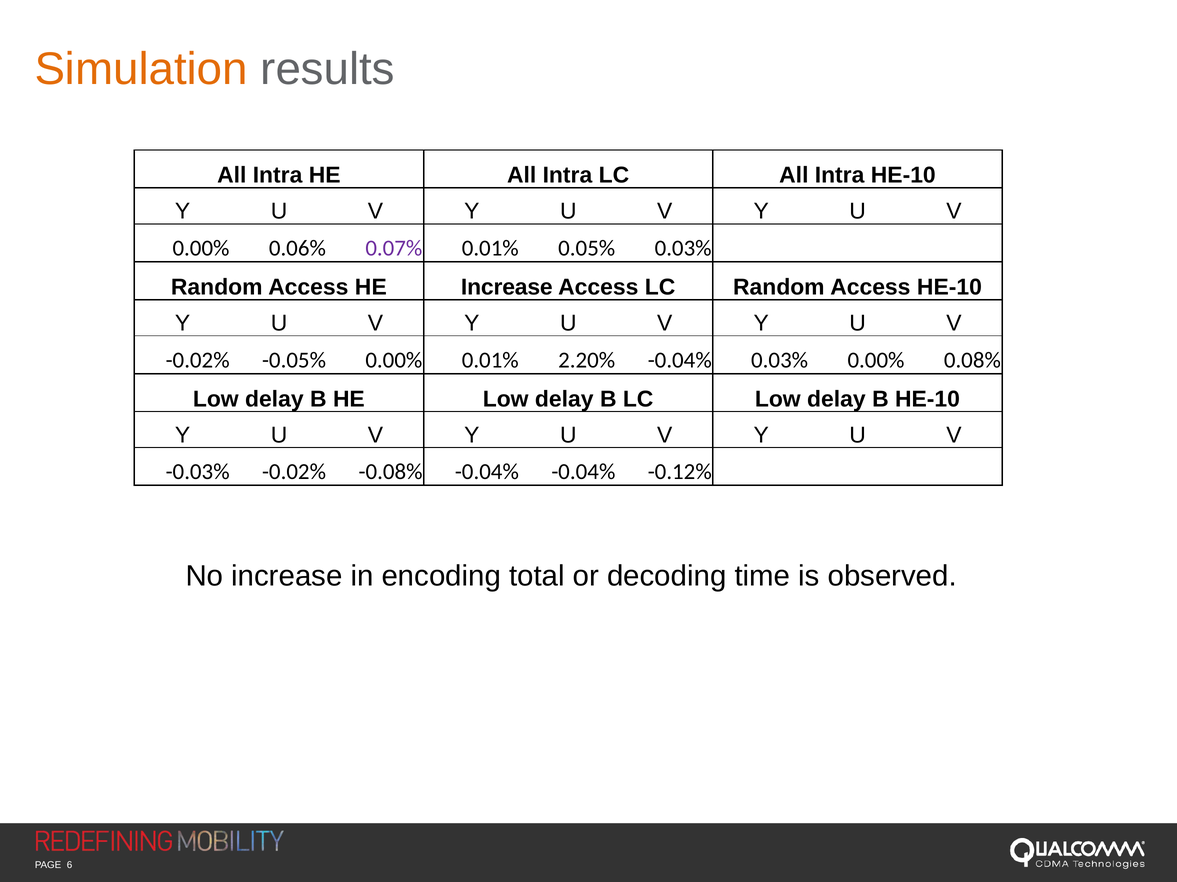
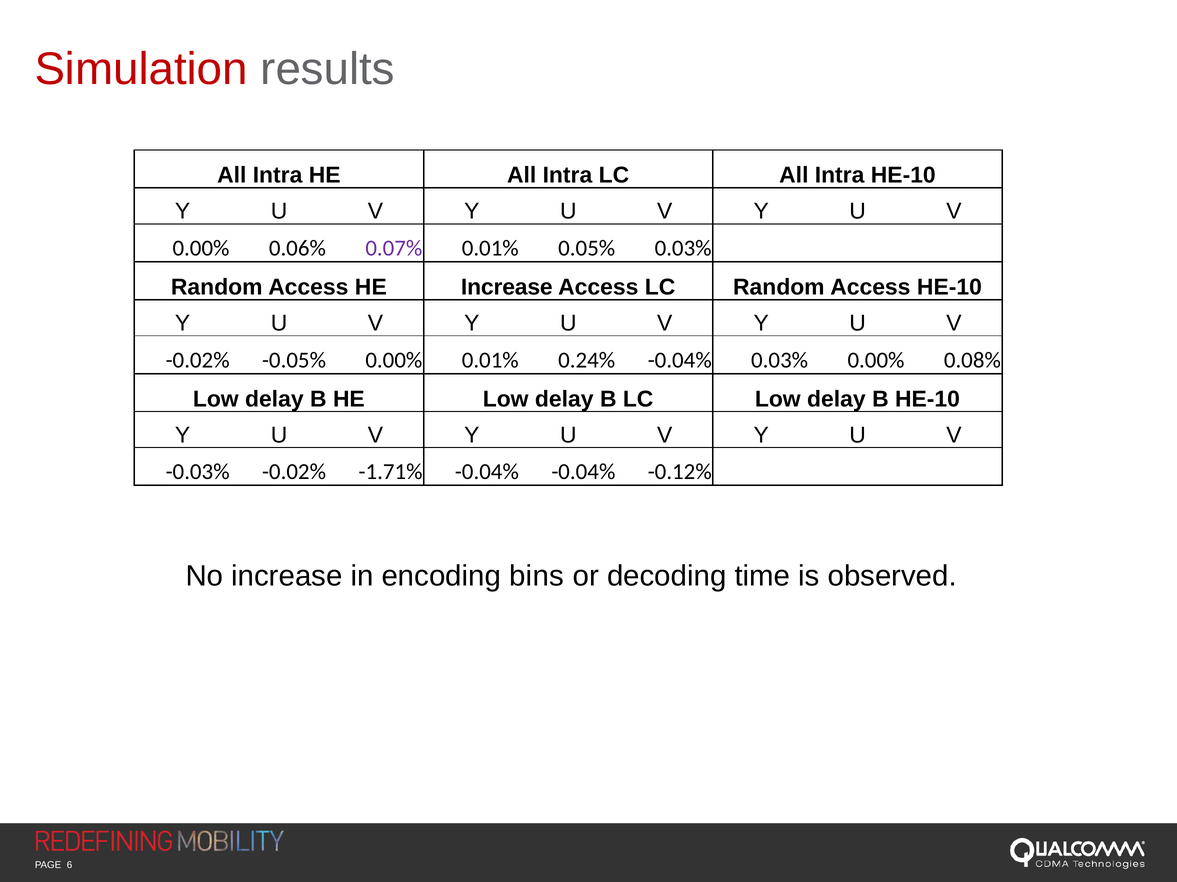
Simulation colour: orange -> red
2.20%: 2.20% -> 0.24%
-0.08%: -0.08% -> -1.71%
total: total -> bins
